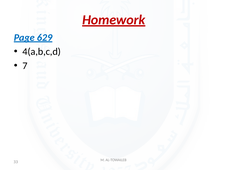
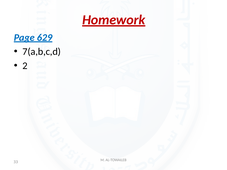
4(a,b,c,d: 4(a,b,c,d -> 7(a,b,c,d
7: 7 -> 2
